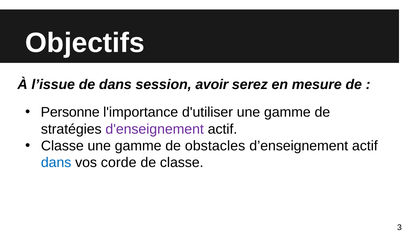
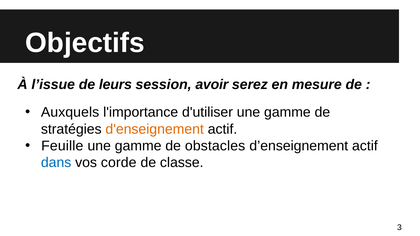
de dans: dans -> leurs
Personne: Personne -> Auxquels
d'enseignement colour: purple -> orange
Classe at (62, 146): Classe -> Feuille
